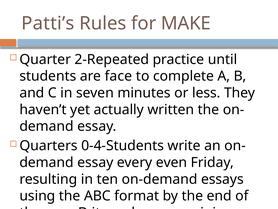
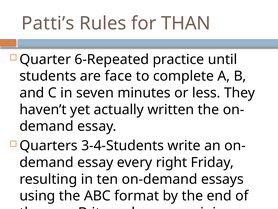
MAKE: MAKE -> THAN
2-Repeated: 2-Repeated -> 6-Repeated
0-4-Students: 0-4-Students -> 3-4-Students
even: even -> right
